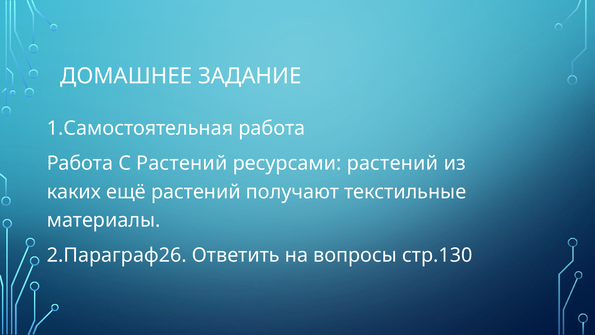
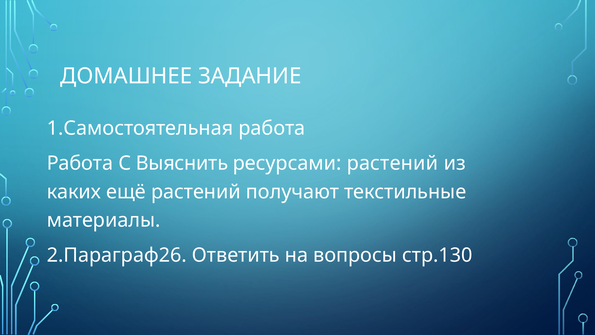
С Растений: Растений -> Выяснить
